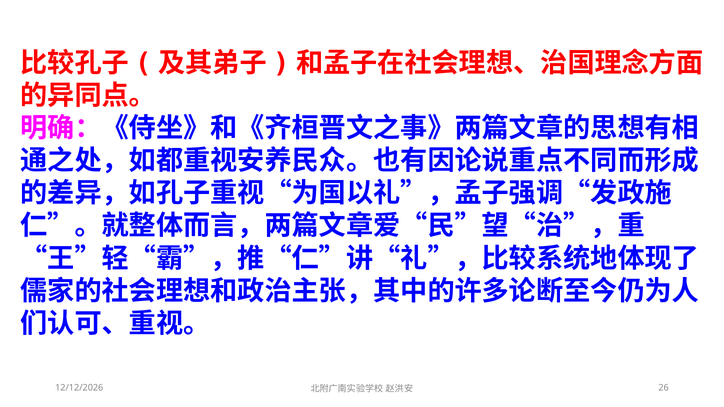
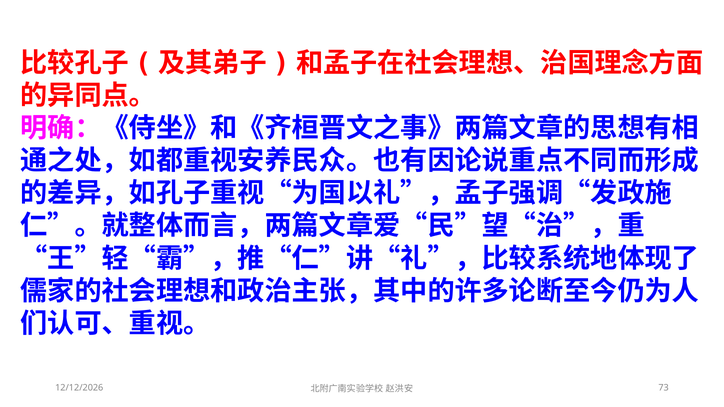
26: 26 -> 73
